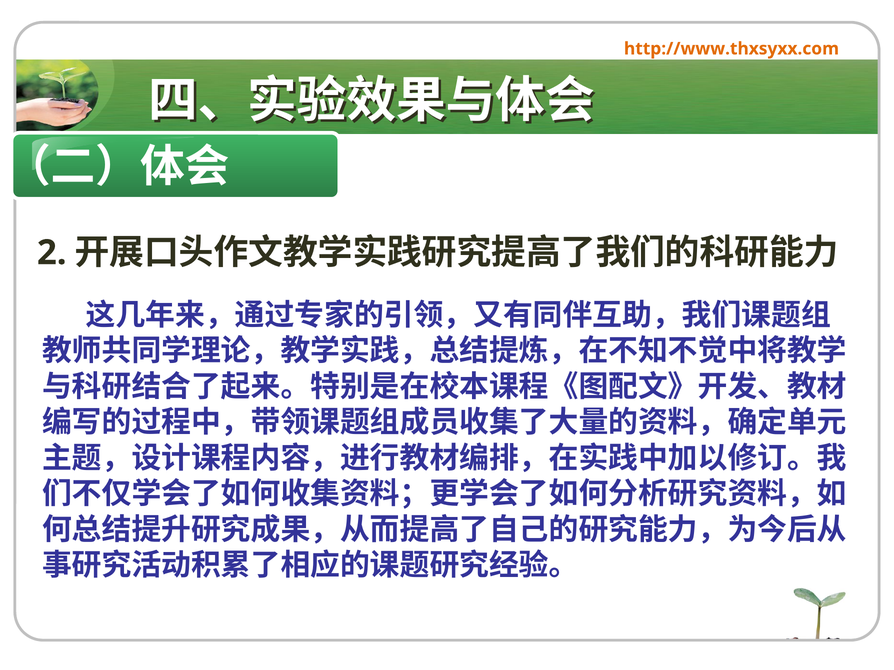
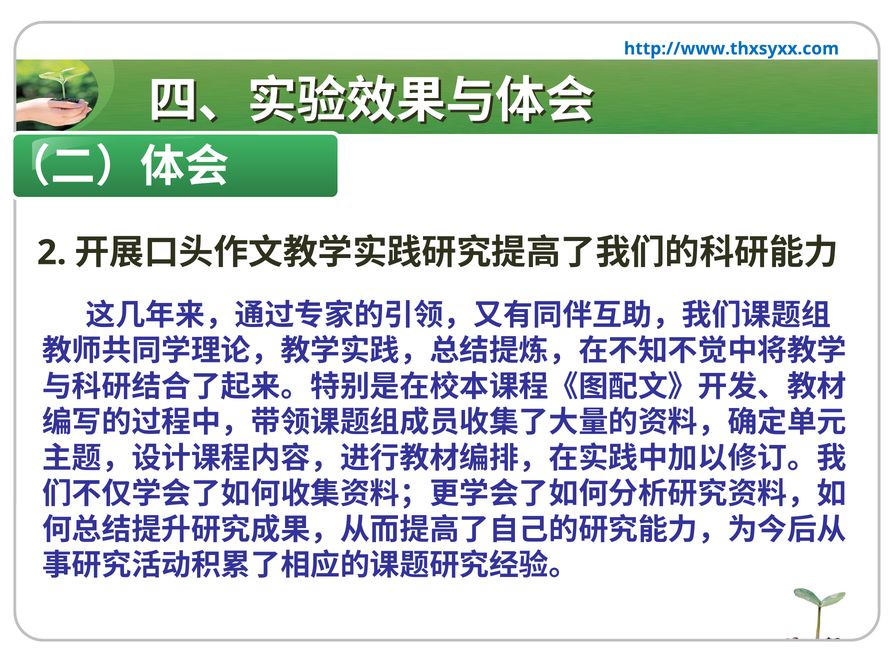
http://www.thxsyxx.com colour: orange -> blue
